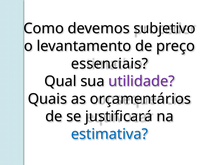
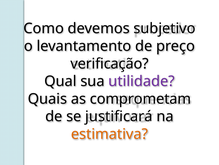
essenciais: essenciais -> verificação
orçamentários: orçamentários -> comprometam
estimativa colour: blue -> orange
